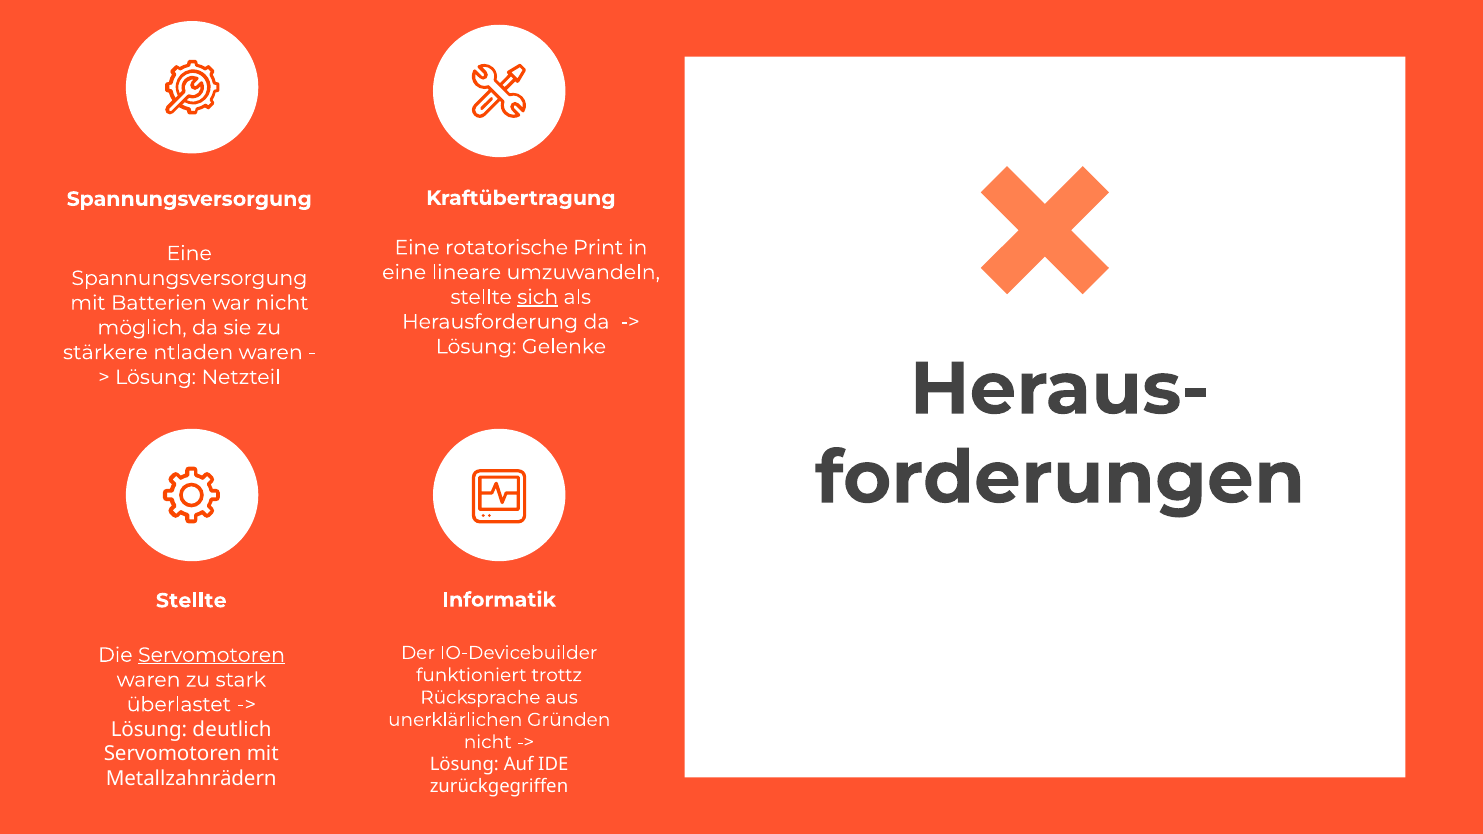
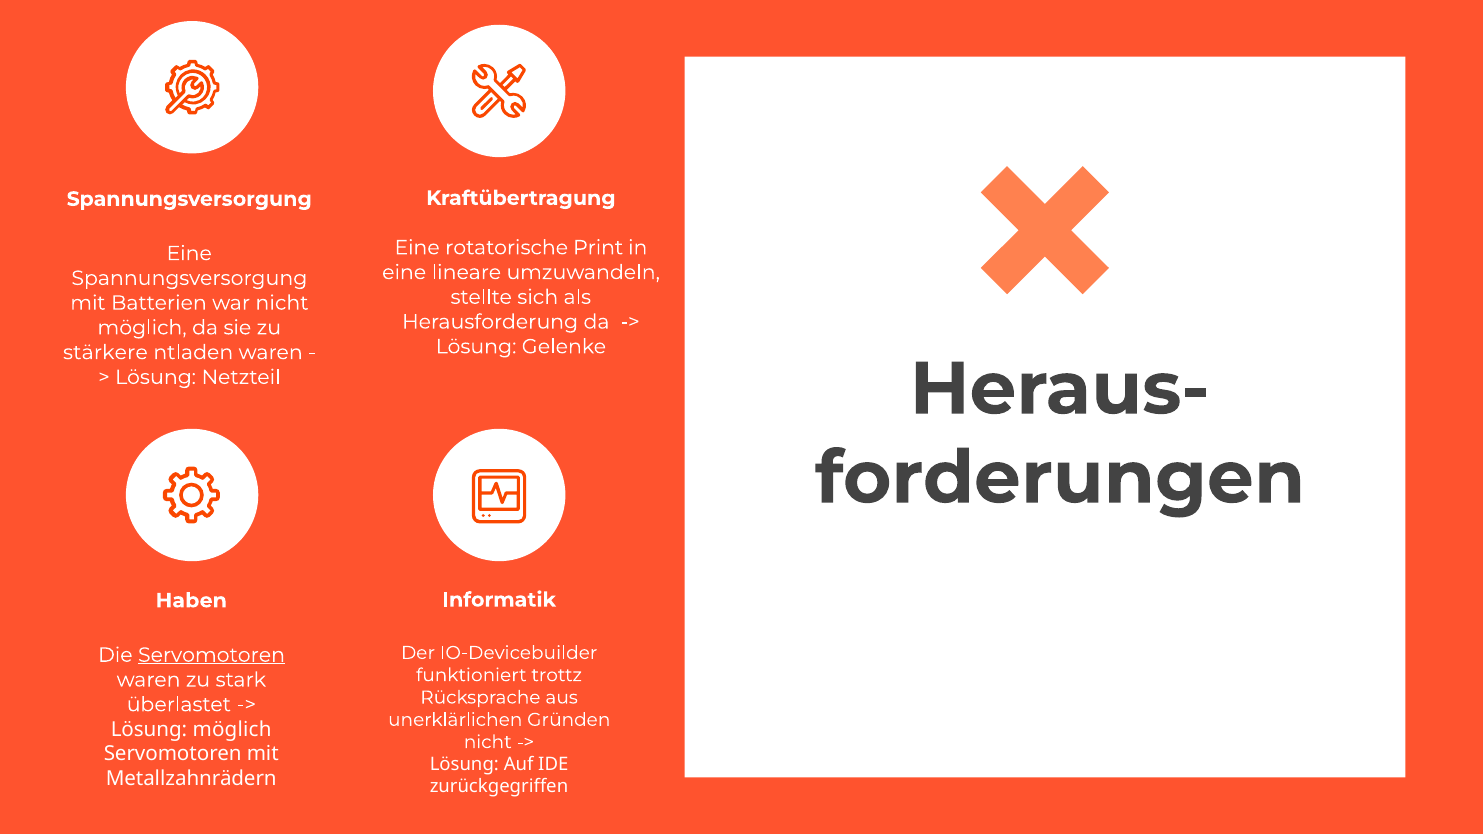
sich underline: present -> none
Stellte at (191, 601): Stellte -> Haben
Lösung deutlich: deutlich -> möglich
